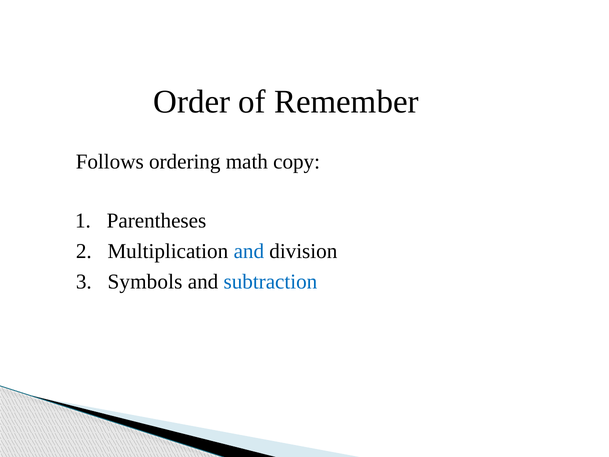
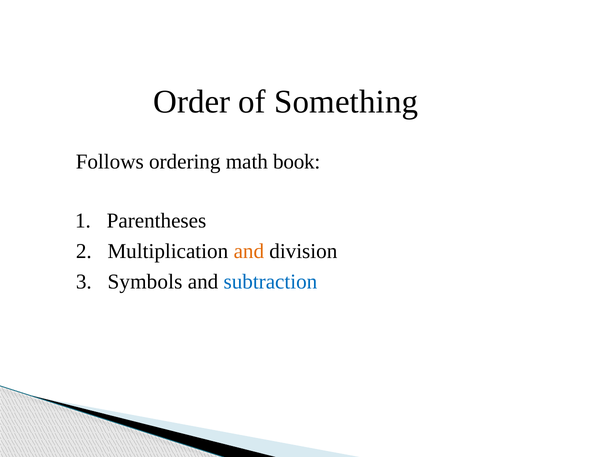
Remember: Remember -> Something
copy: copy -> book
and at (249, 251) colour: blue -> orange
